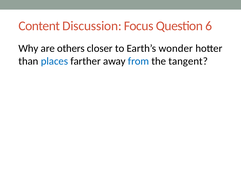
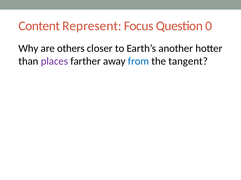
Discussion: Discussion -> Represent
6: 6 -> 0
wonder: wonder -> another
places colour: blue -> purple
